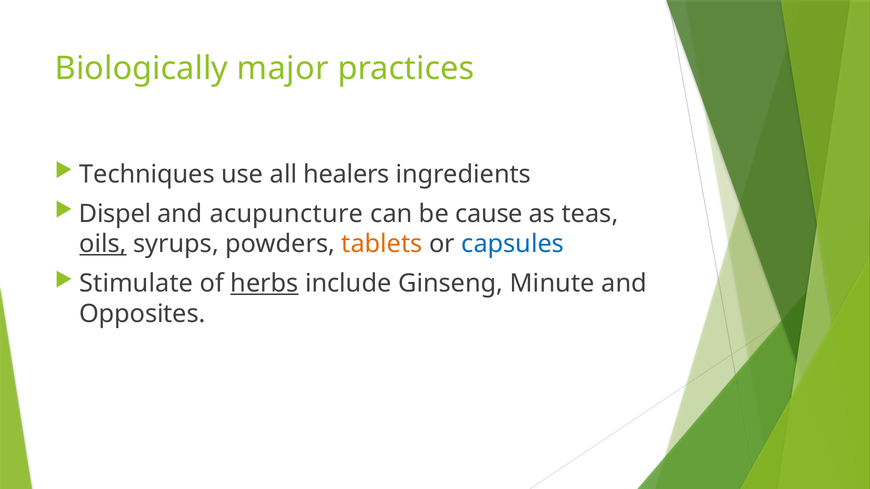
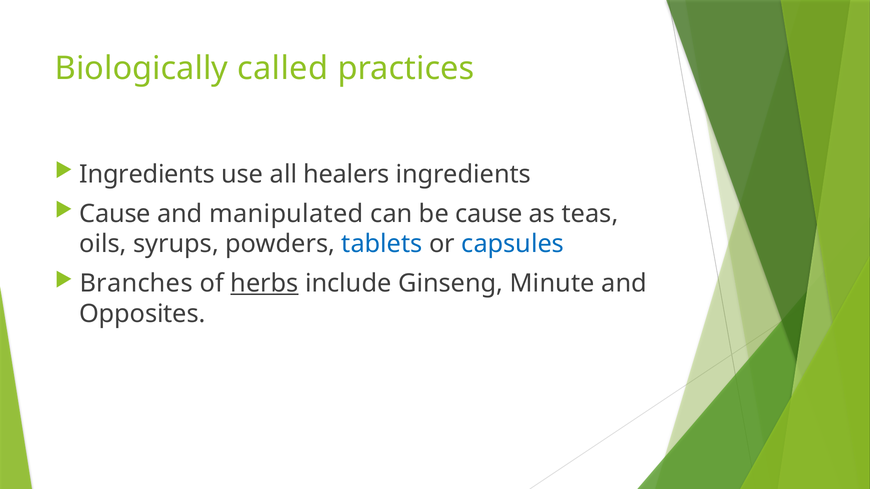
major: major -> called
Techniques at (147, 174): Techniques -> Ingredients
Dispel at (115, 214): Dispel -> Cause
acupuncture: acupuncture -> manipulated
oils underline: present -> none
tablets colour: orange -> blue
Stimulate: Stimulate -> Branches
